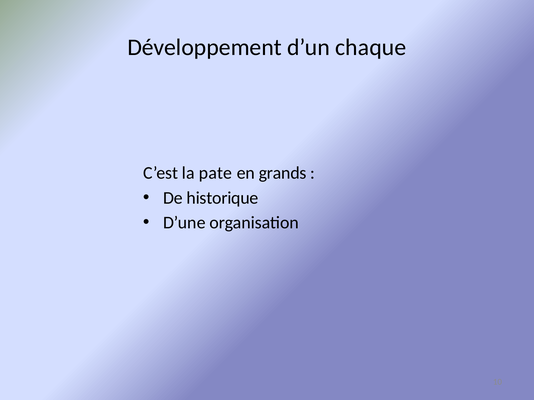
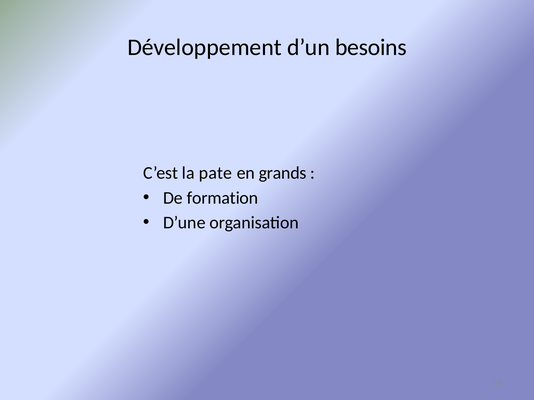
chaque: chaque -> besoins
historique: historique -> formation
